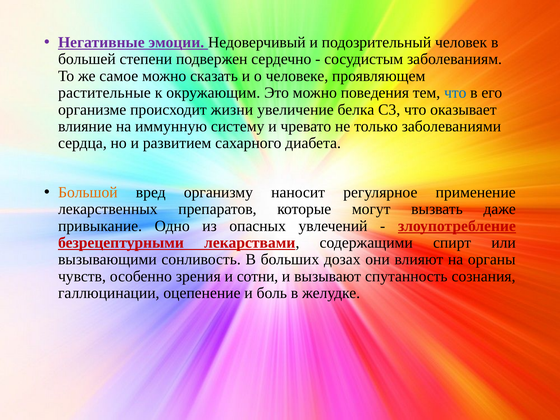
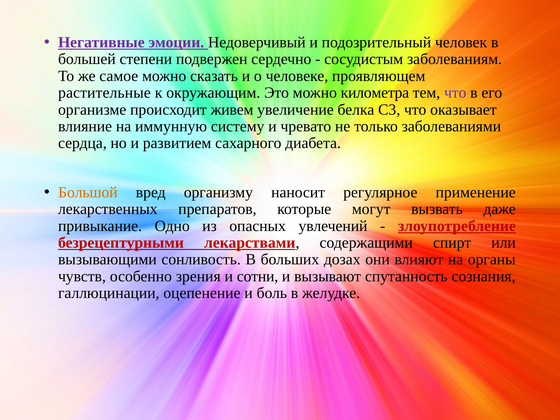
поведения: поведения -> километра
что at (455, 93) colour: blue -> purple
жизни: жизни -> живем
